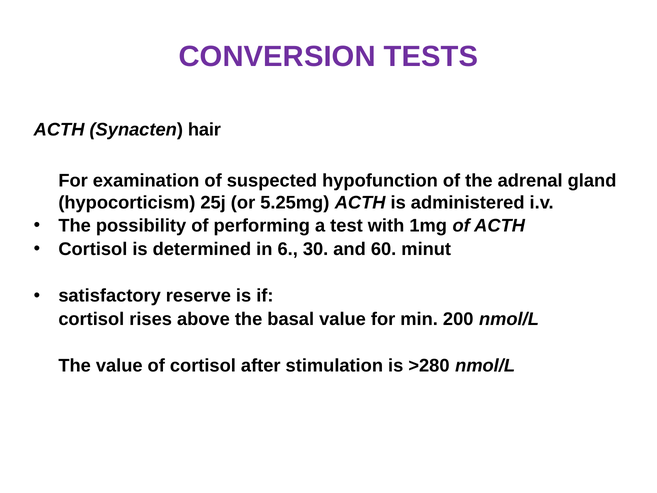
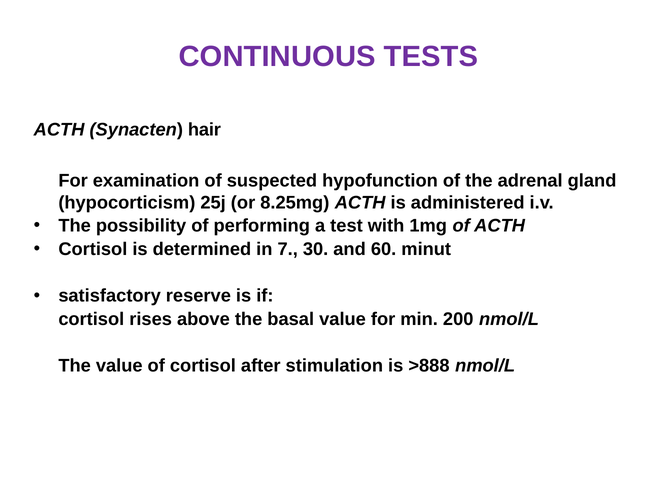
CONVERSION: CONVERSION -> CONTINUOUS
5.25mg: 5.25mg -> 8.25mg
6: 6 -> 7
>280: >280 -> >888
